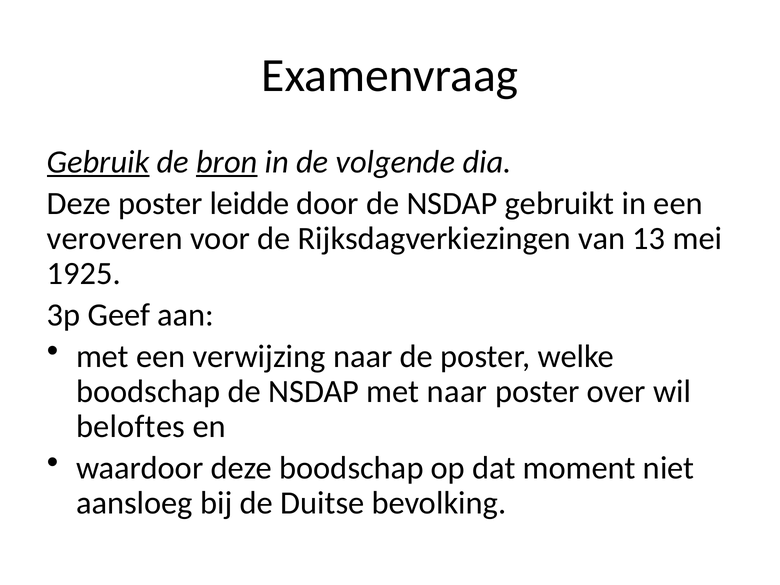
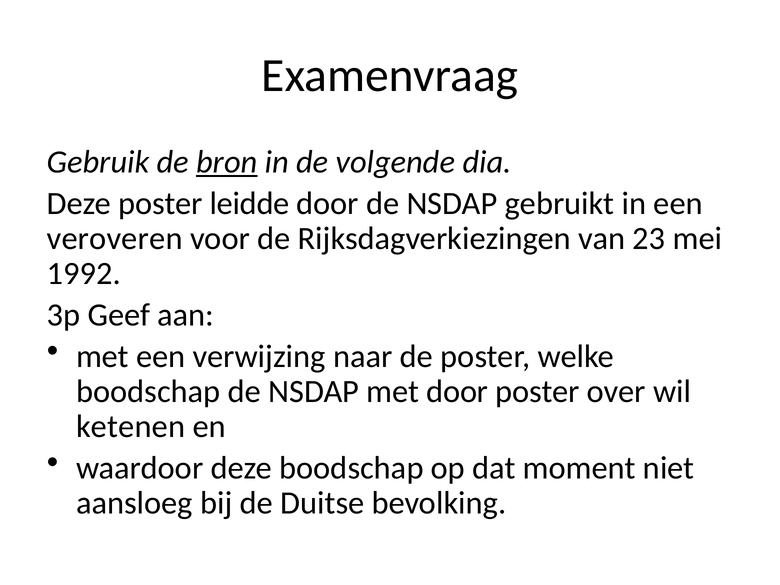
Gebruik underline: present -> none
13: 13 -> 23
1925: 1925 -> 1992
met naar: naar -> door
beloftes: beloftes -> ketenen
